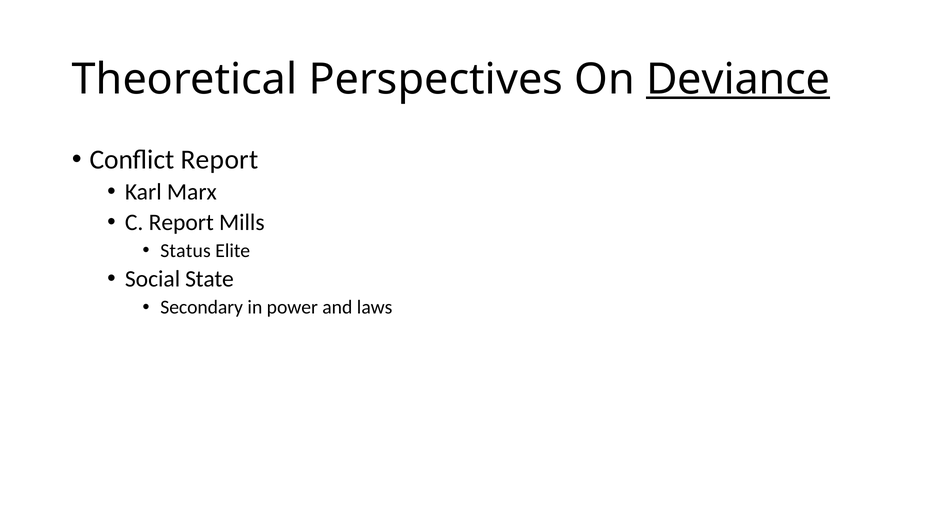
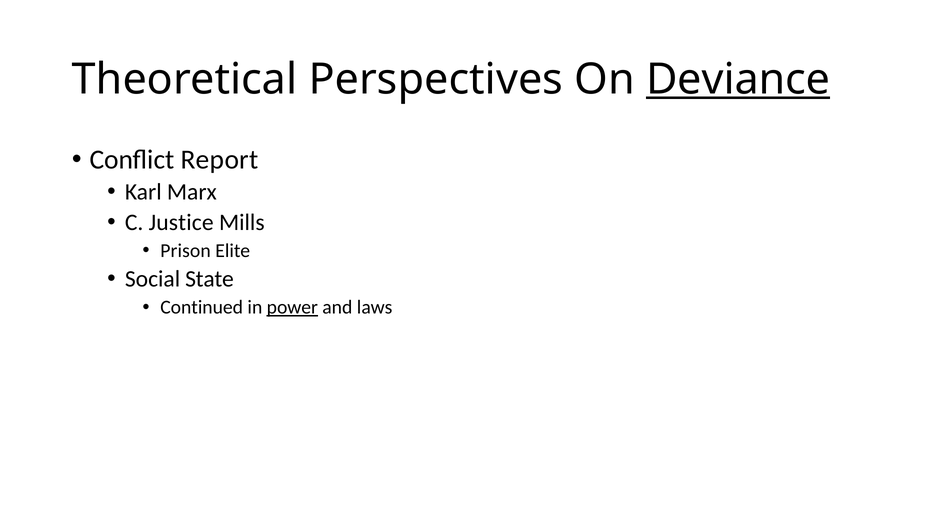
C Report: Report -> Justice
Status: Status -> Prison
Secondary: Secondary -> Continued
power underline: none -> present
